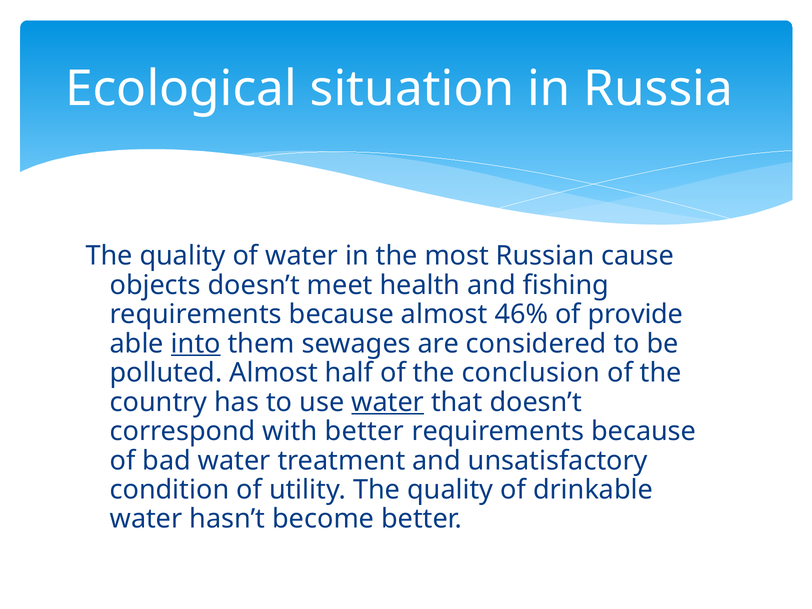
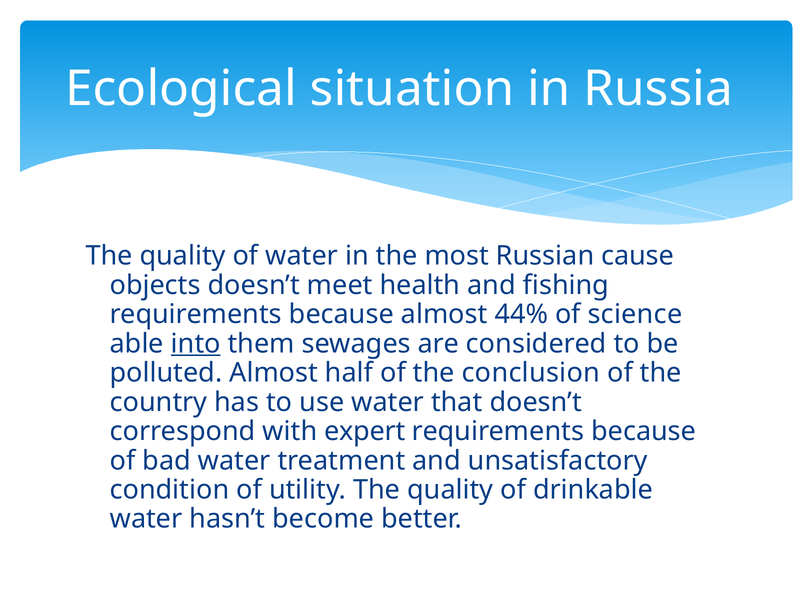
46%: 46% -> 44%
provide: provide -> science
water at (388, 402) underline: present -> none
with better: better -> expert
